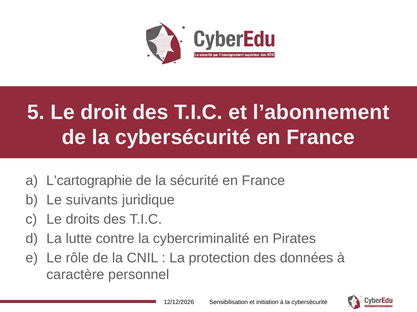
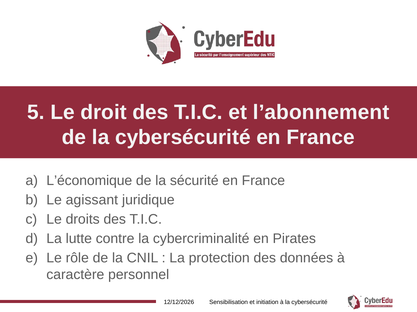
L’cartographie: L’cartographie -> L’économique
suivants: suivants -> agissant
